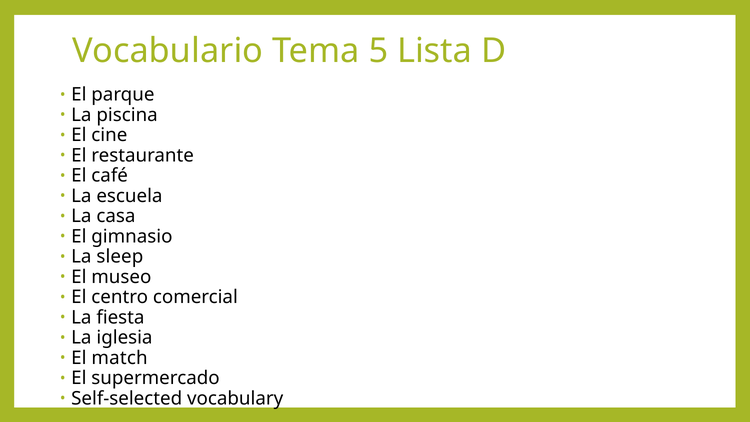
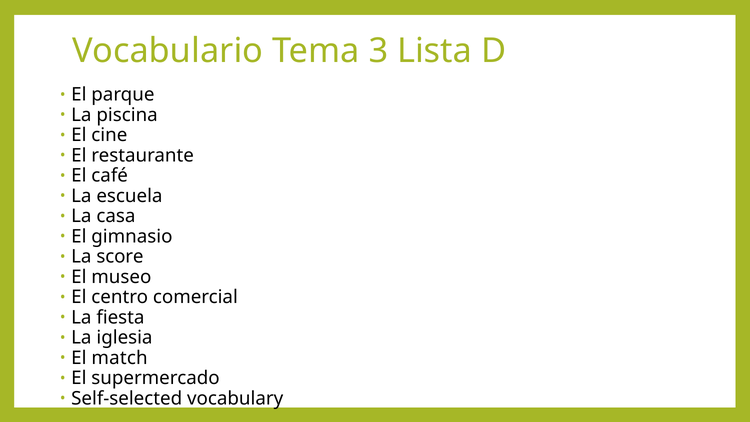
5: 5 -> 3
sleep: sleep -> score
